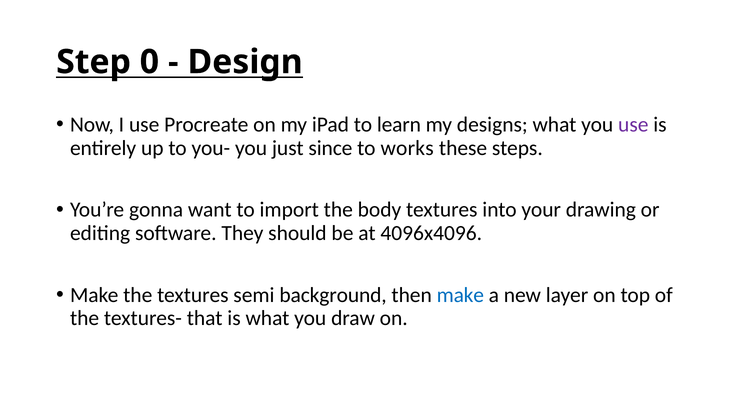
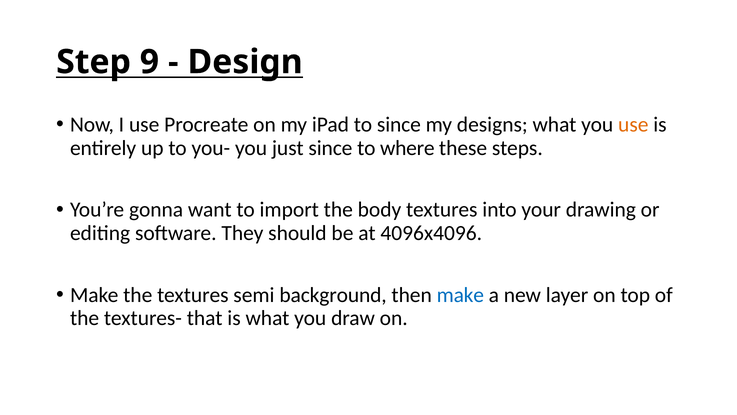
0: 0 -> 9
to learn: learn -> since
use at (633, 125) colour: purple -> orange
works: works -> where
